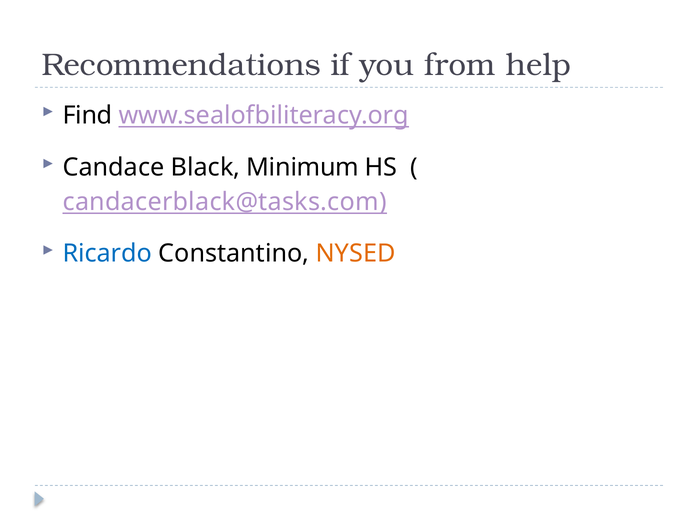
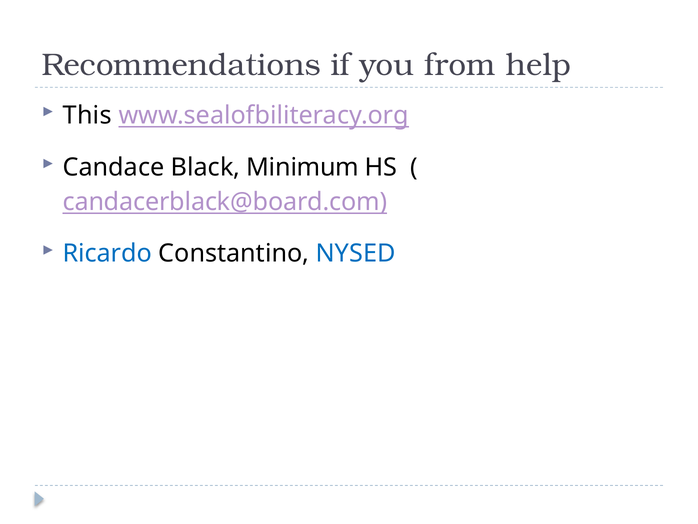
Find: Find -> This
candacerblack@tasks.com: candacerblack@tasks.com -> candacerblack@board.com
NYSED colour: orange -> blue
